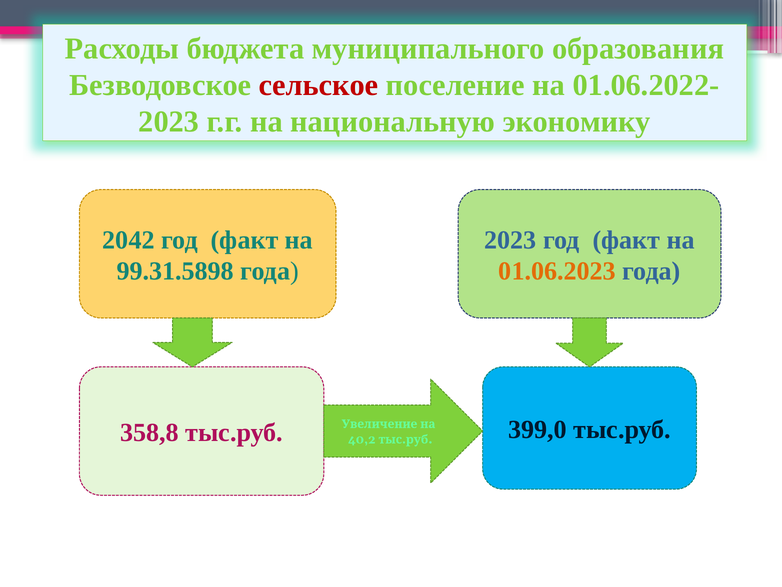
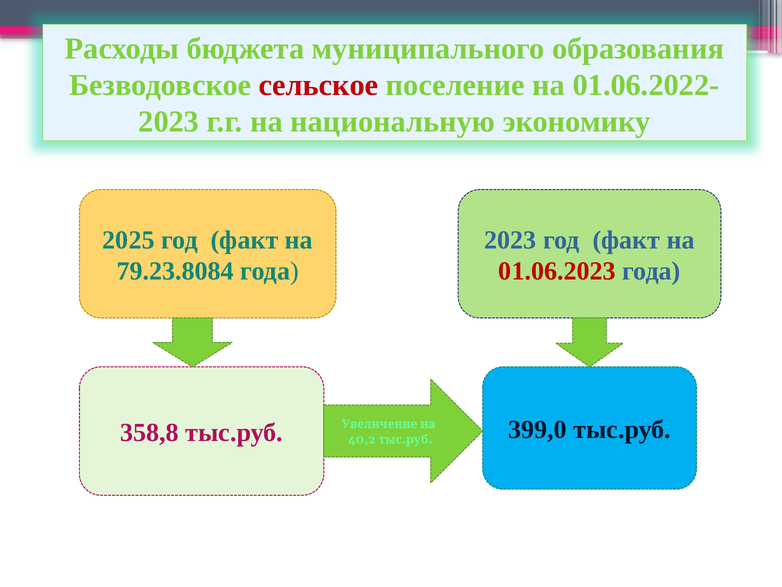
2042: 2042 -> 2025
99.31.5898: 99.31.5898 -> 79.23.8084
01.06.2023 colour: orange -> red
